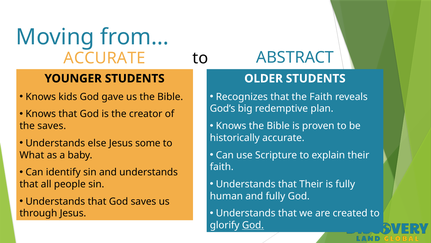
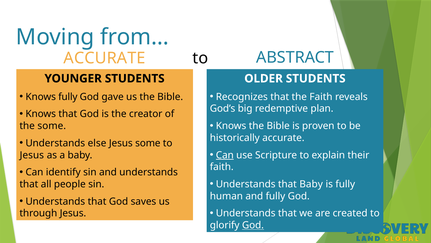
Knows kids: kids -> fully
the saves: saves -> some
Can at (225, 155) underline: none -> present
What at (32, 155): What -> Jesus
that Their: Their -> Baby
